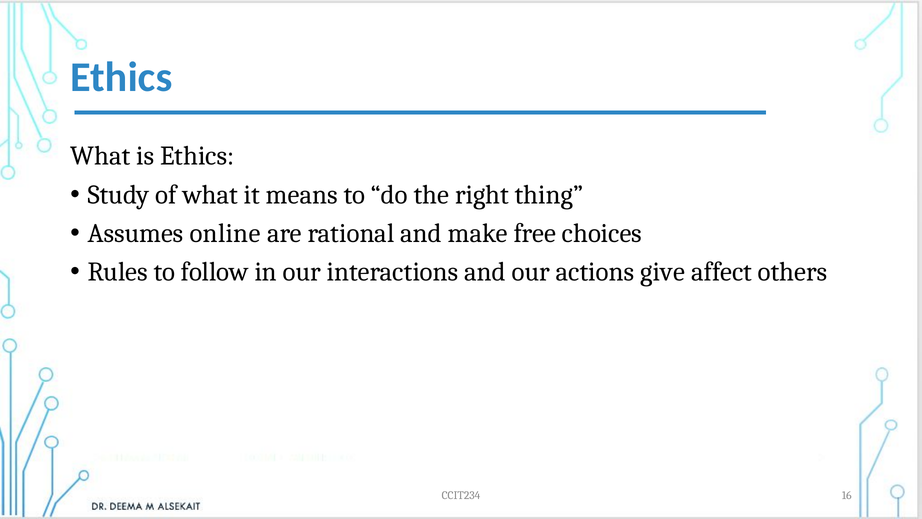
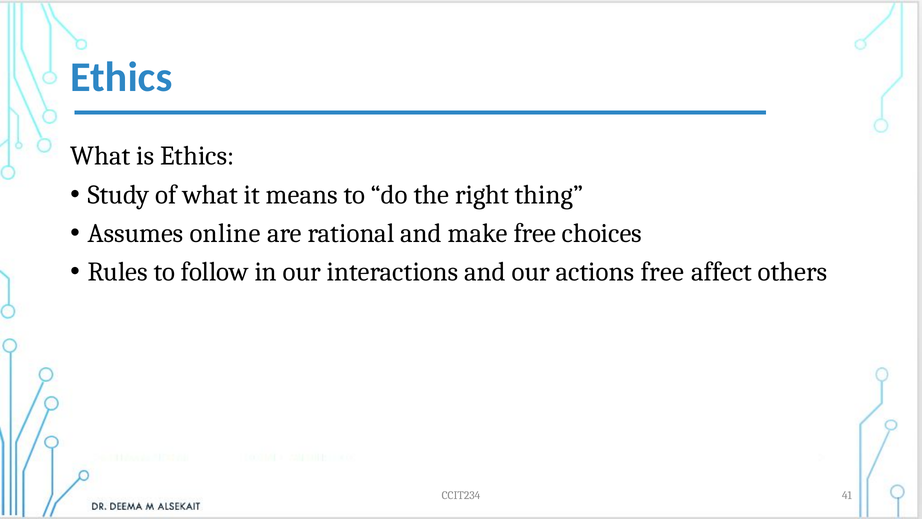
actions give: give -> free
16: 16 -> 41
